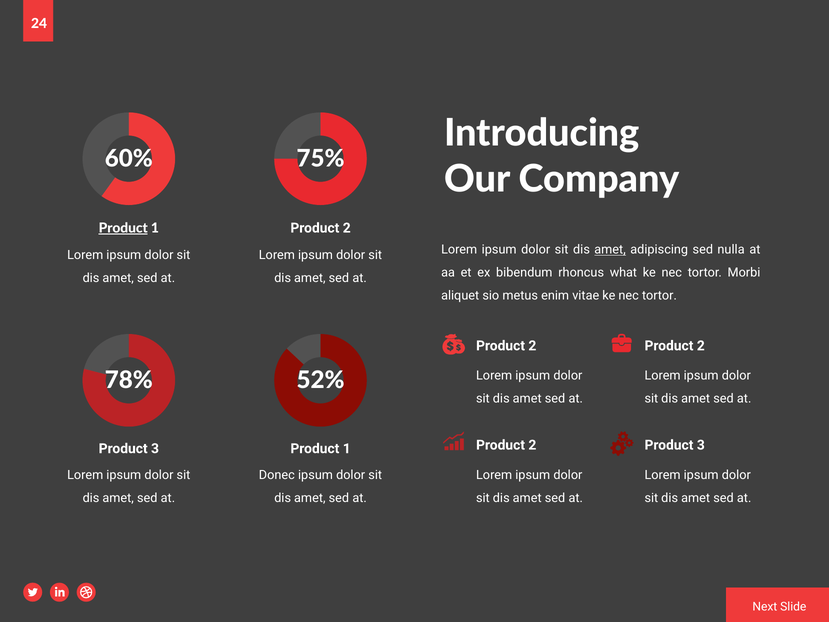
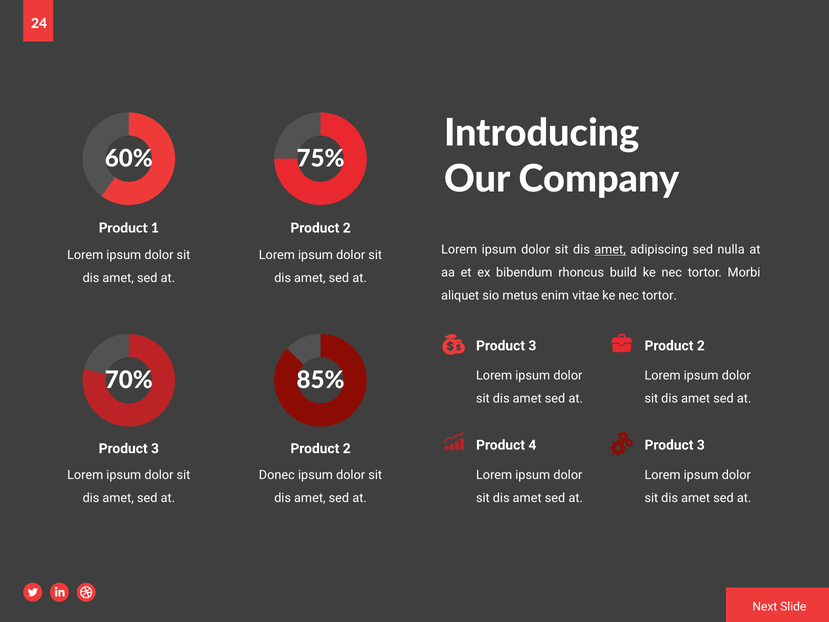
Product at (123, 228) underline: present -> none
what: what -> build
2 at (532, 346): 2 -> 3
78%: 78% -> 70%
52%: 52% -> 85%
2 at (532, 445): 2 -> 4
1 at (347, 448): 1 -> 2
